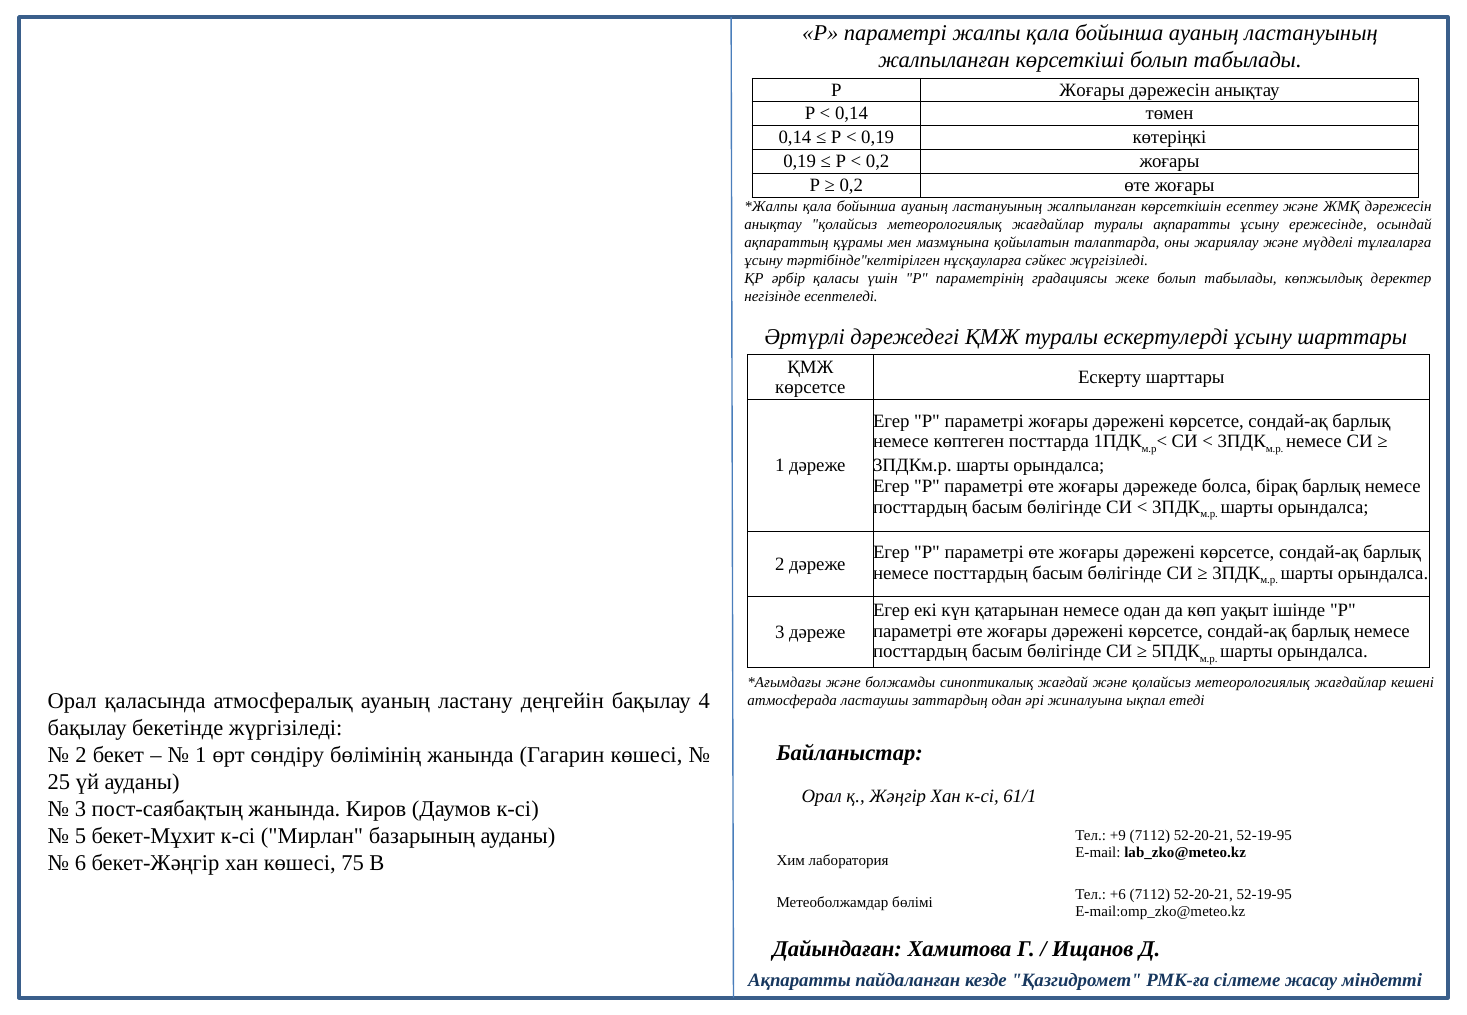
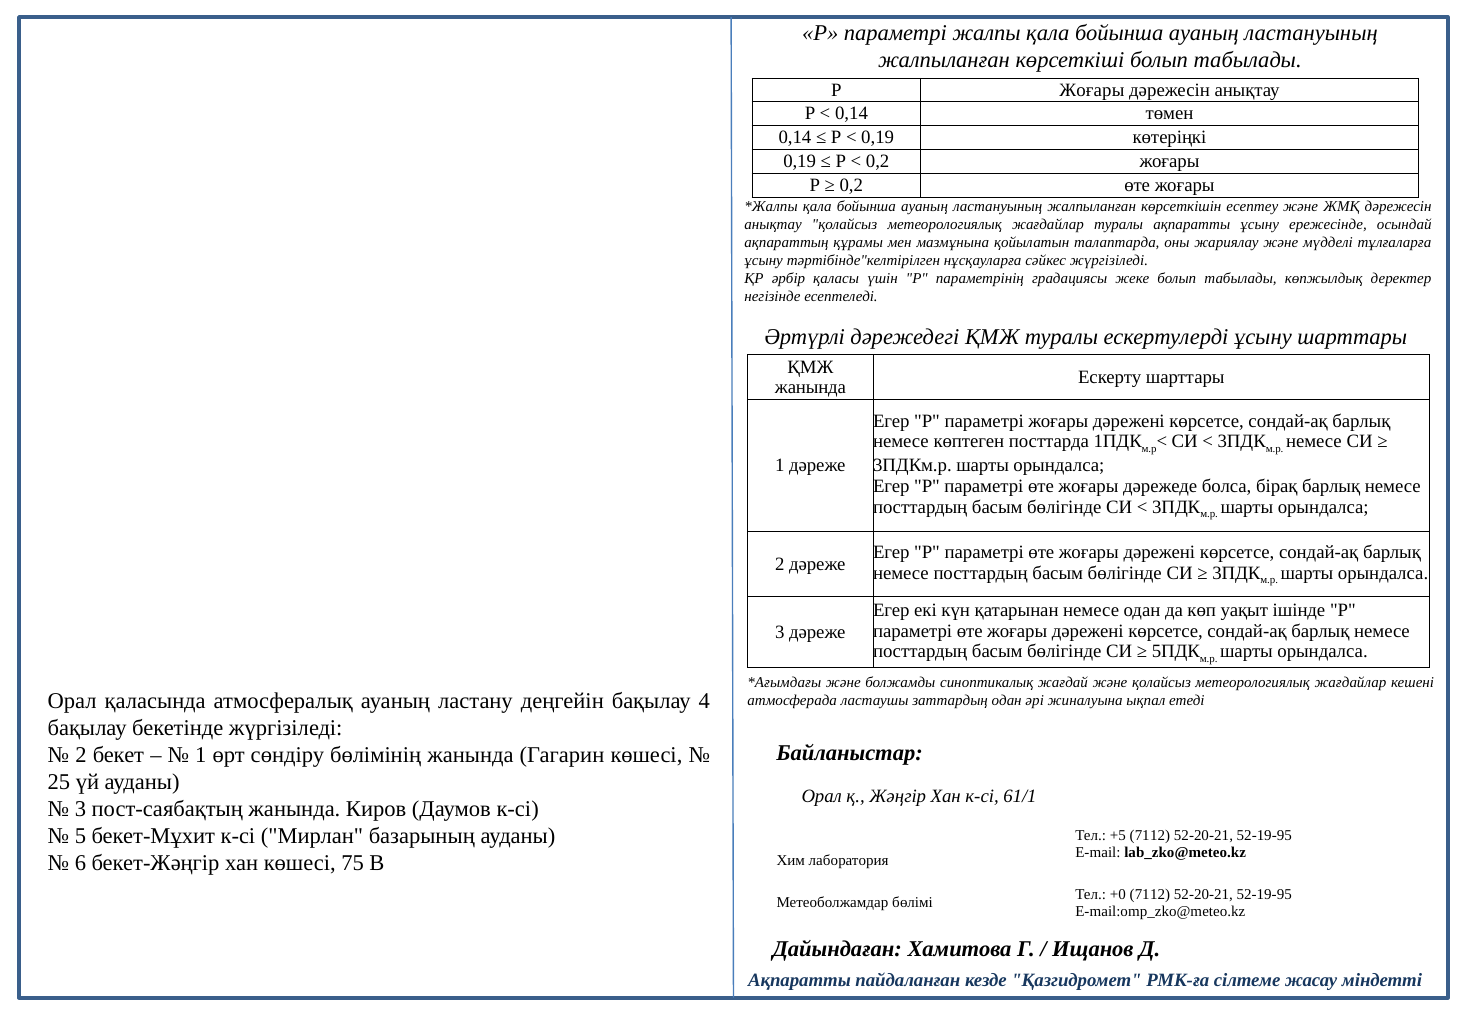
көрсетсе at (810, 388): көрсетсе -> жанында
+9: +9 -> +5
+6: +6 -> +0
